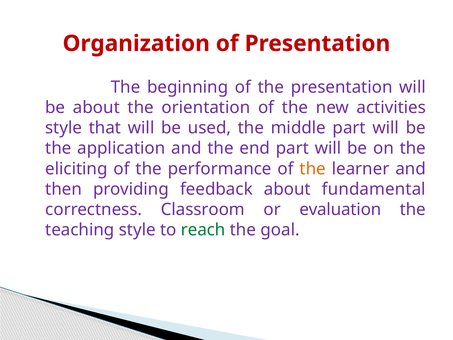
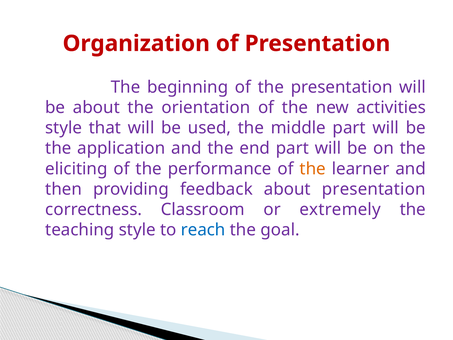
about fundamental: fundamental -> presentation
evaluation: evaluation -> extremely
reach colour: green -> blue
